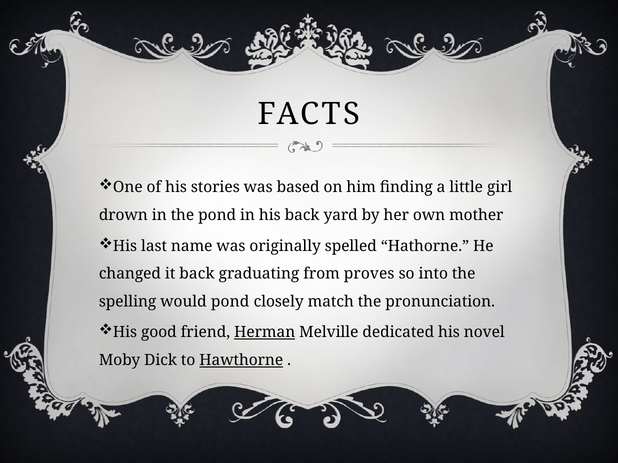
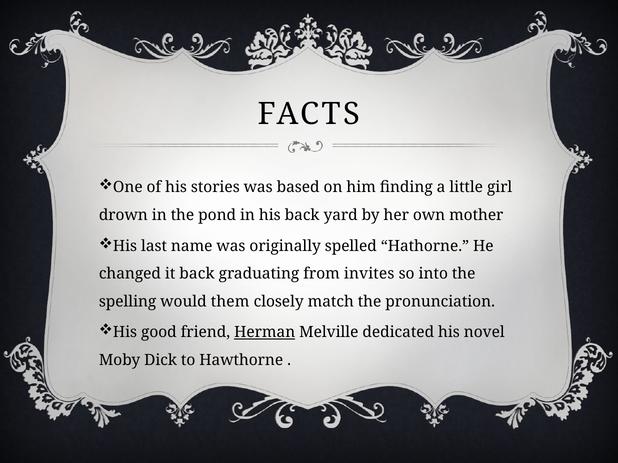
proves: proves -> invites
would pond: pond -> them
Hawthorne underline: present -> none
